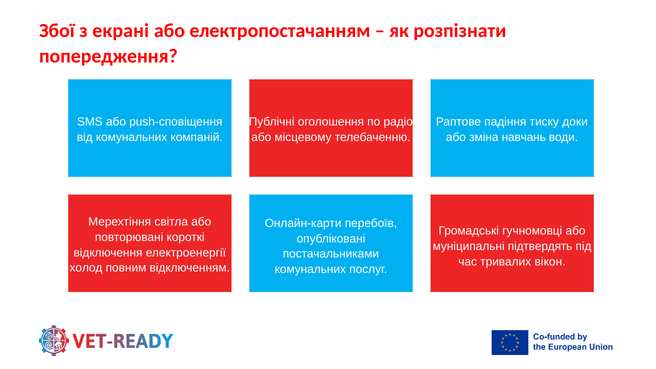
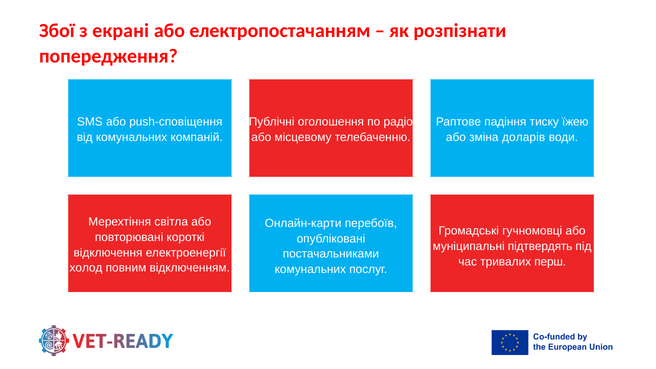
доки: доки -> їжею
навчань: навчань -> доларів
вікон: вікон -> перш
